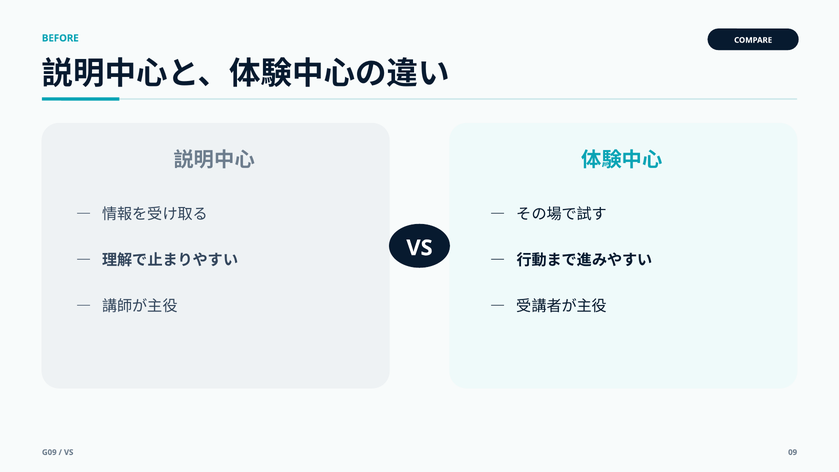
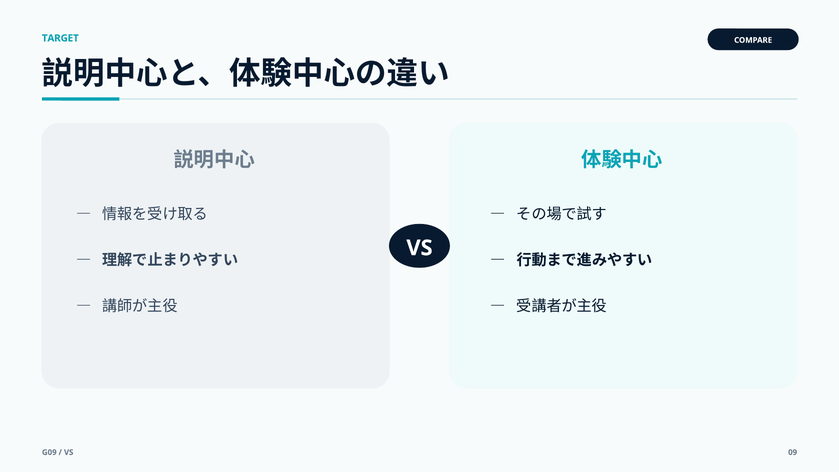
BEFORE: BEFORE -> TARGET
